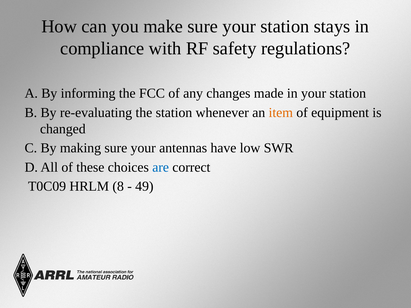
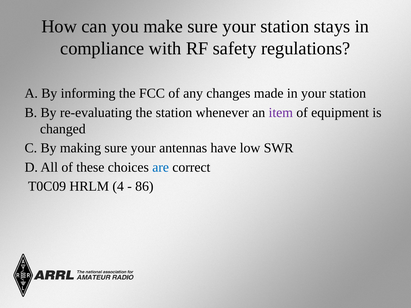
item colour: orange -> purple
8: 8 -> 4
49: 49 -> 86
